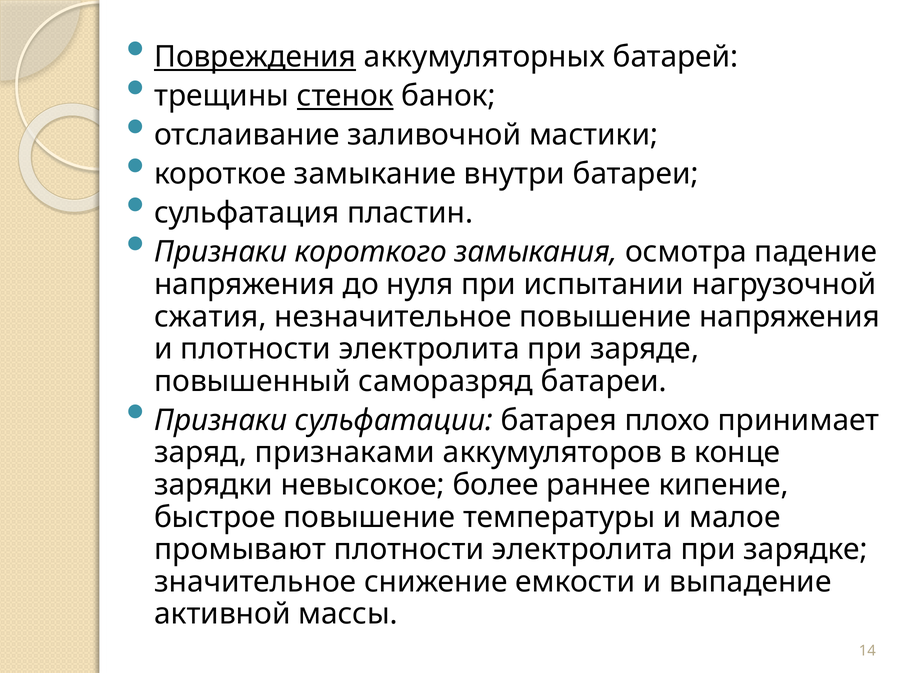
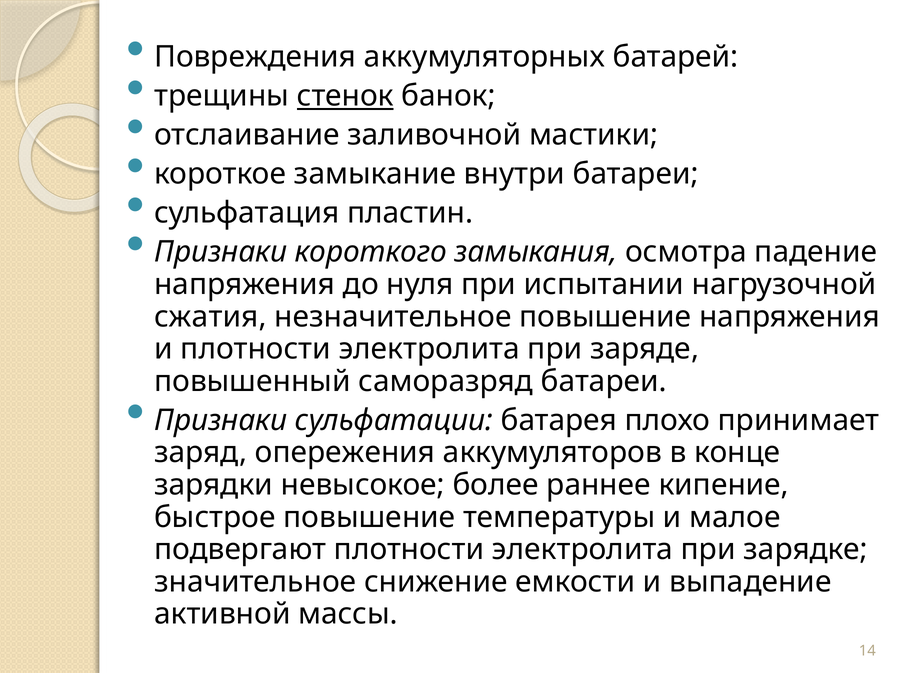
Повреждения underline: present -> none
признаками: признаками -> опережения
промывают: промывают -> подвергают
